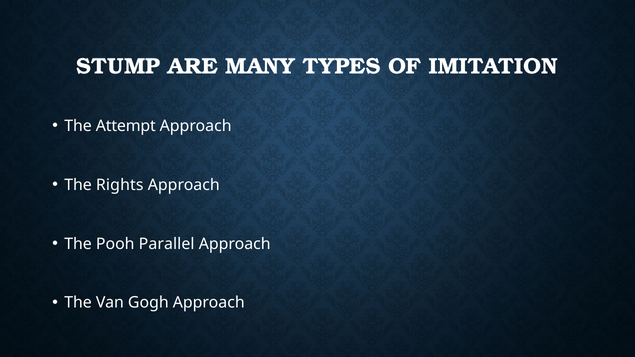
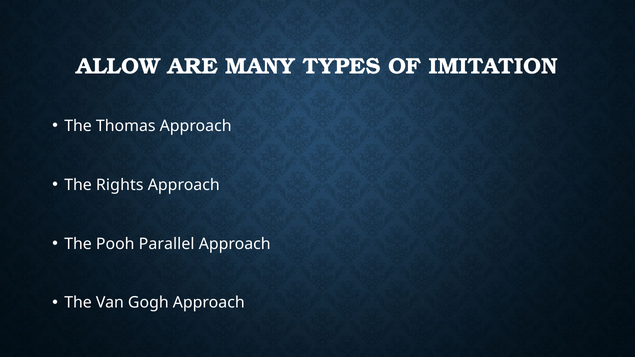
STUMP: STUMP -> ALLOW
Attempt: Attempt -> Thomas
